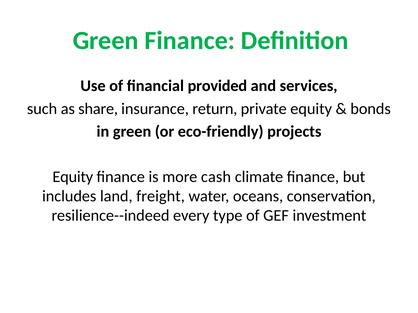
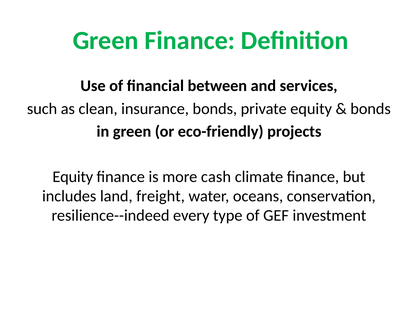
provided: provided -> between
share: share -> clean
insurance return: return -> bonds
